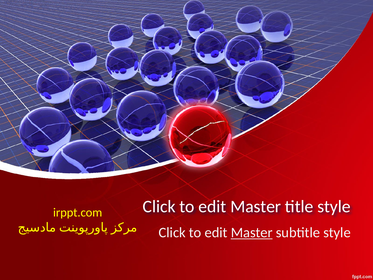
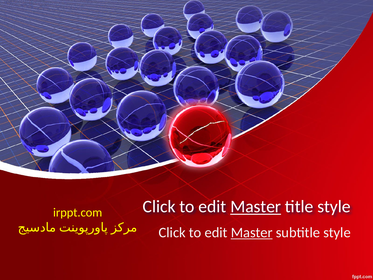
Master at (256, 206) underline: none -> present
